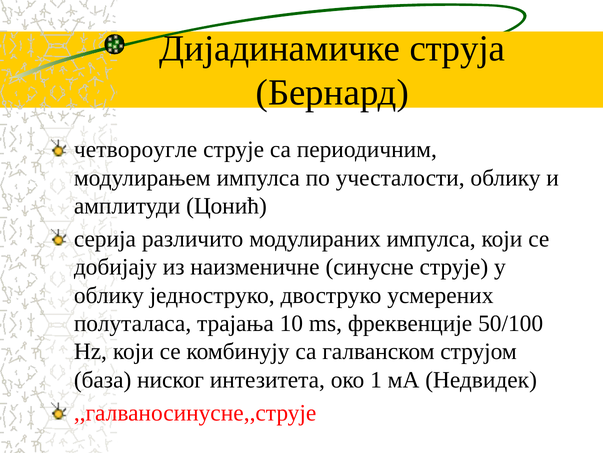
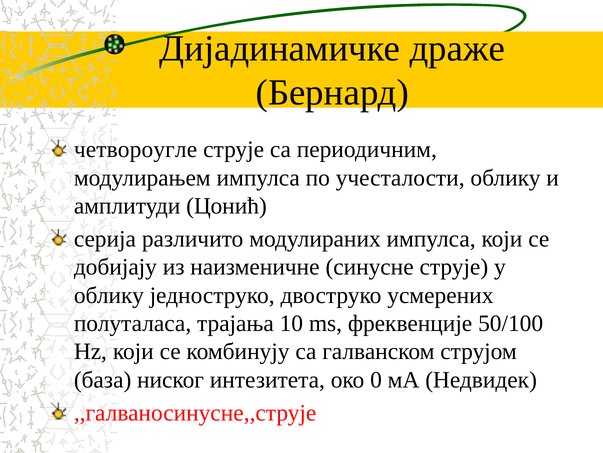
струја: струја -> драже
1: 1 -> 0
